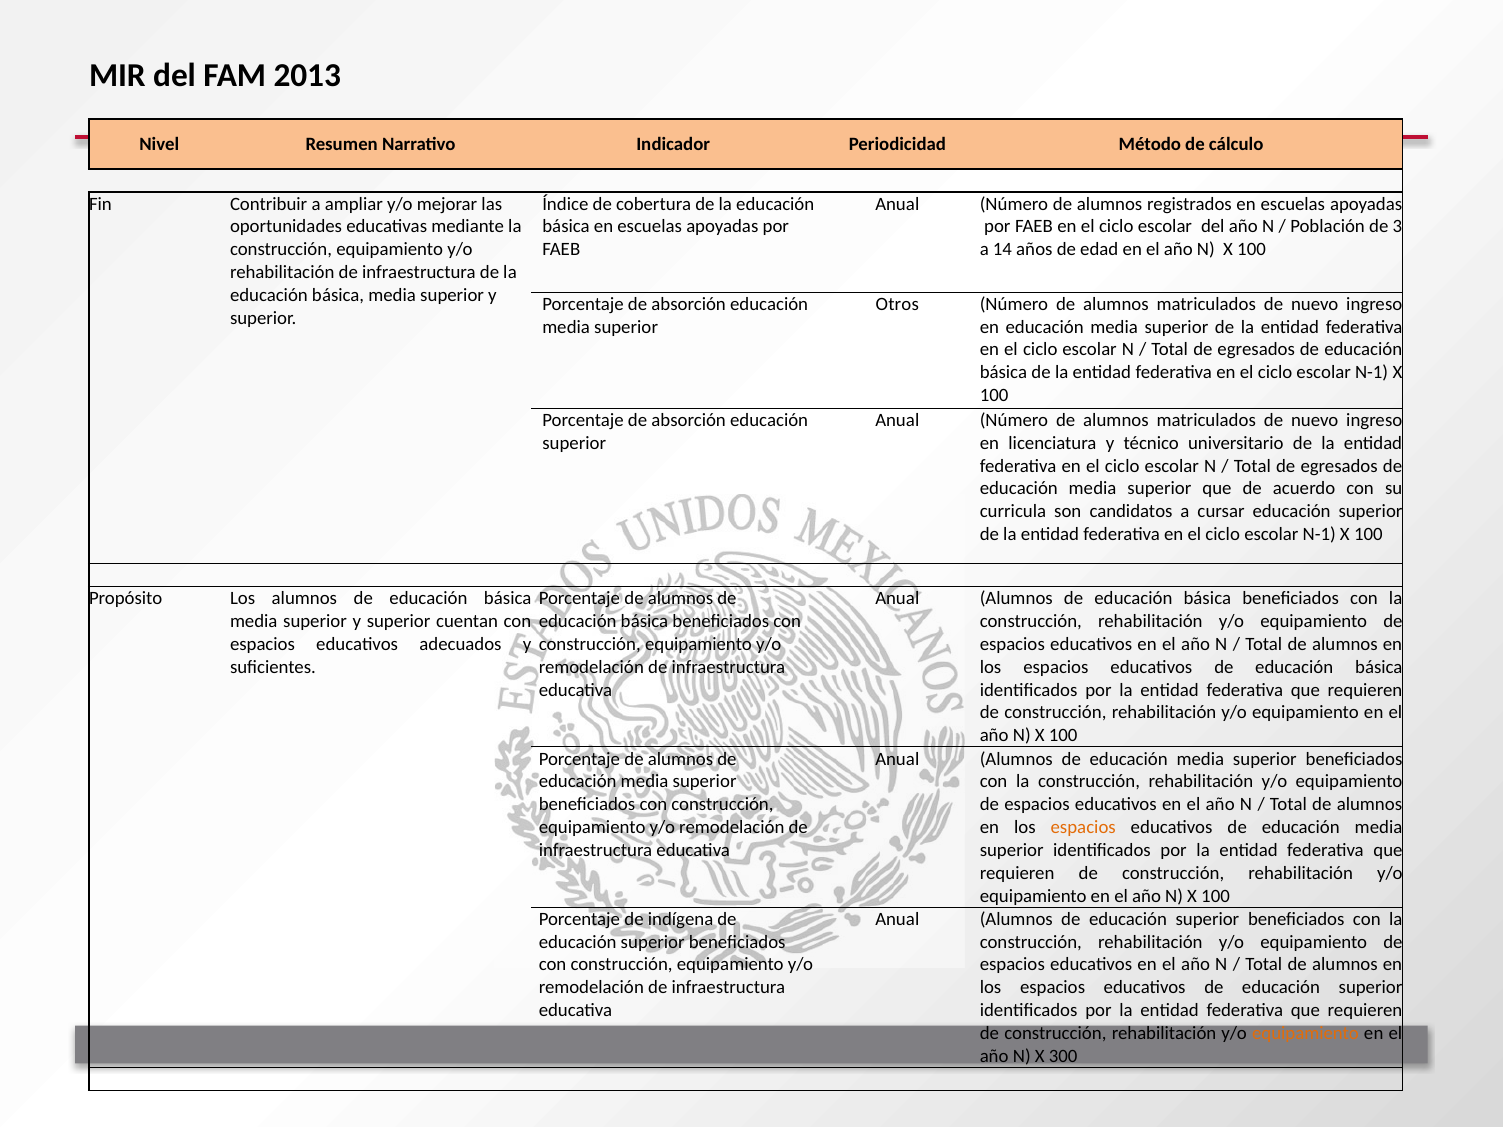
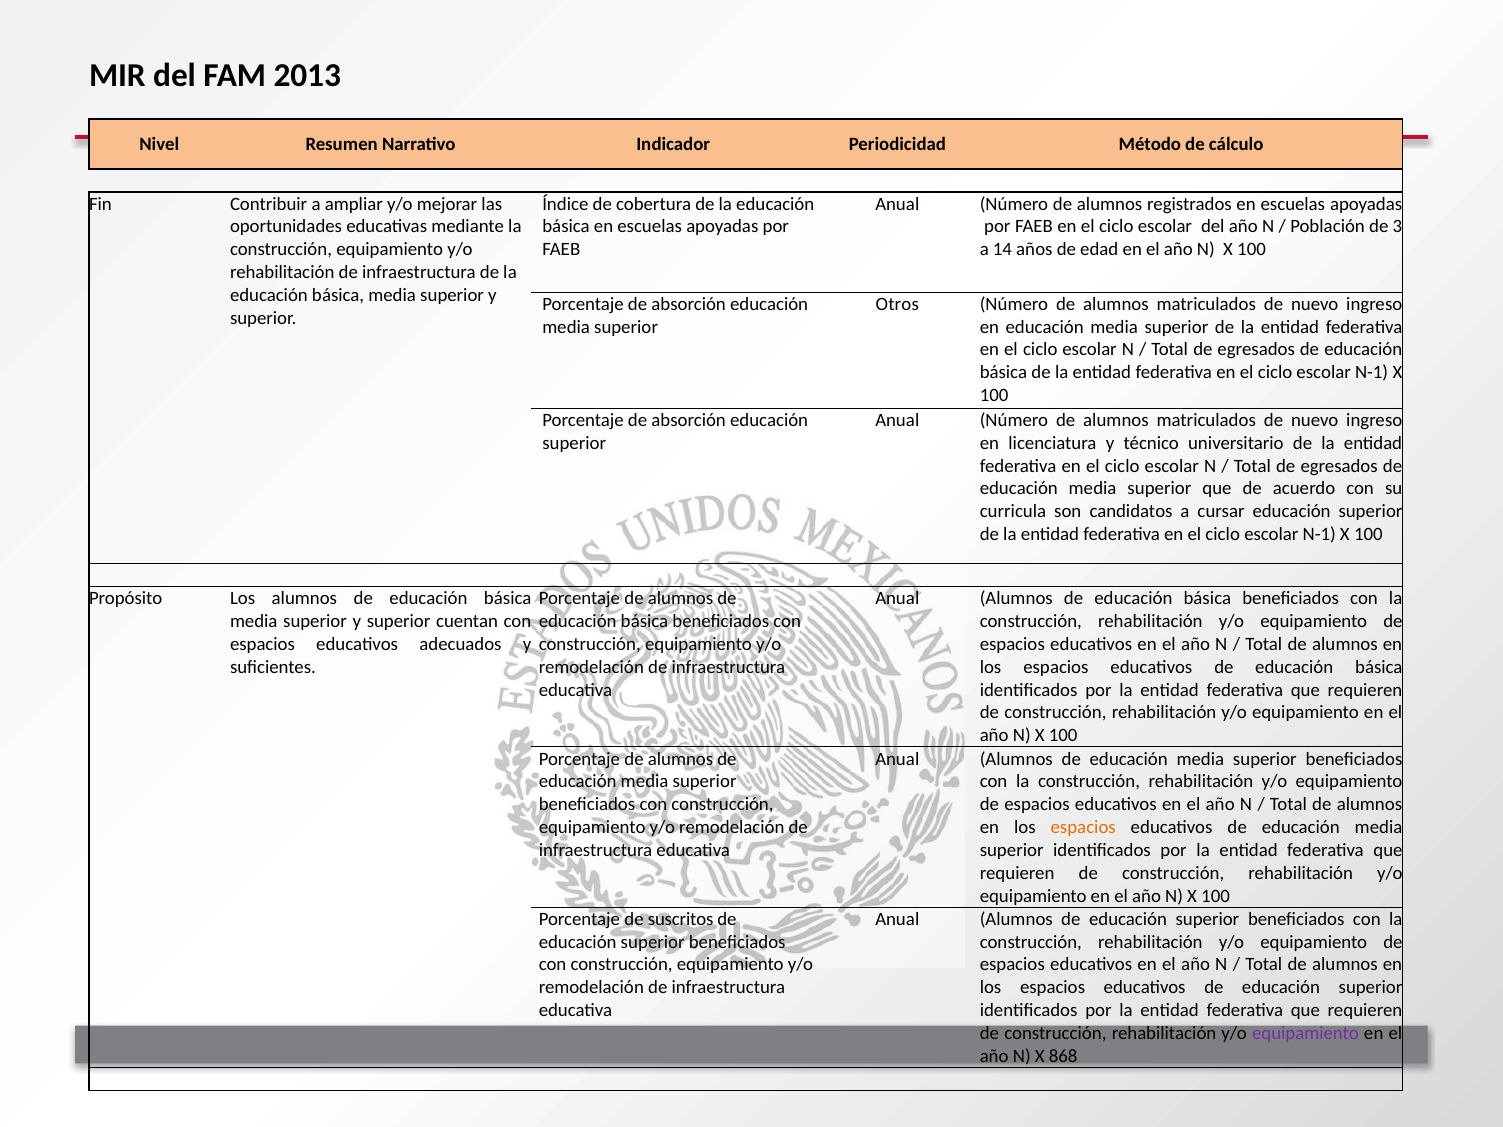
indígena: indígena -> suscritos
equipamiento at (1306, 1034) colour: orange -> purple
300: 300 -> 868
